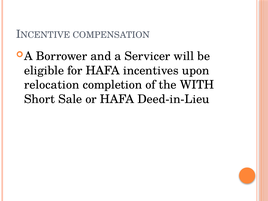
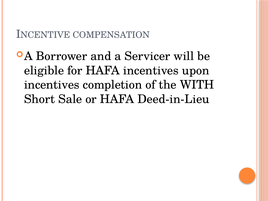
relocation at (52, 85): relocation -> incentives
